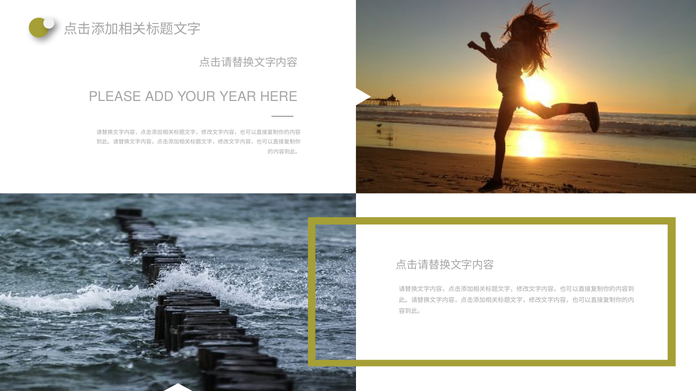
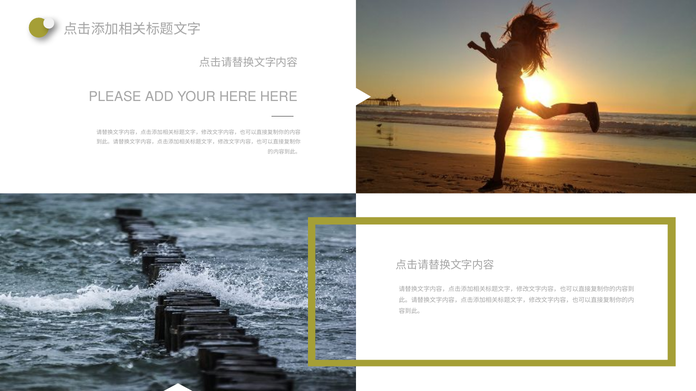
YOUR YEAR: YEAR -> HERE
